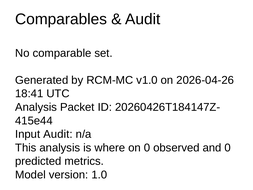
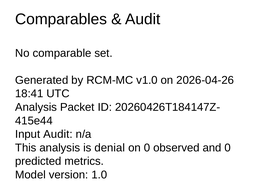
where: where -> denial
